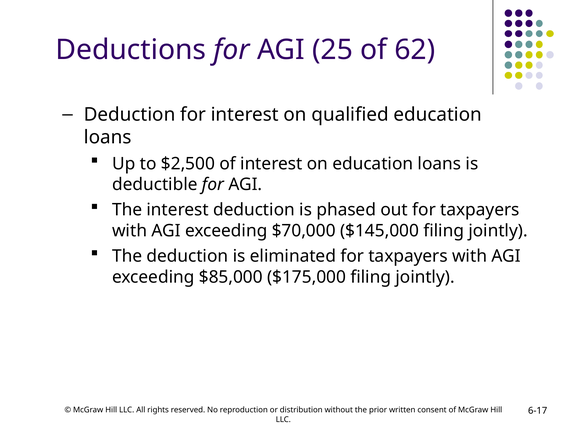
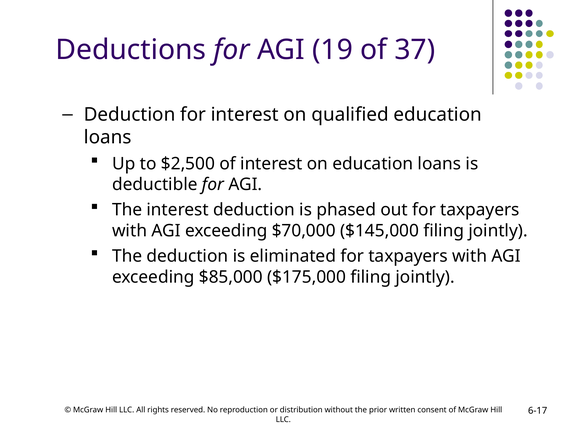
25: 25 -> 19
62: 62 -> 37
